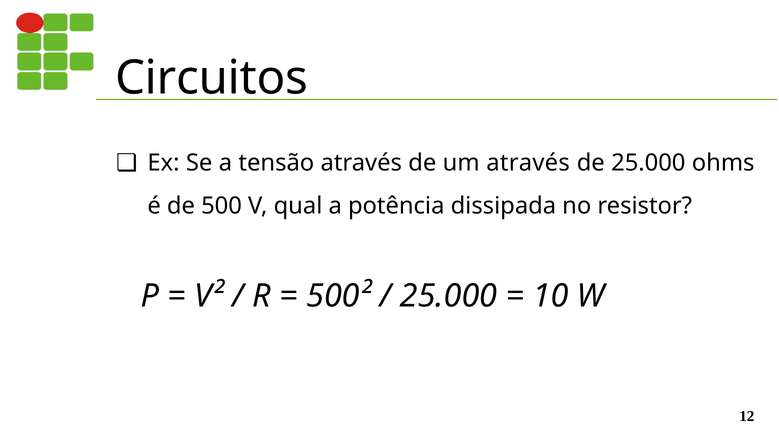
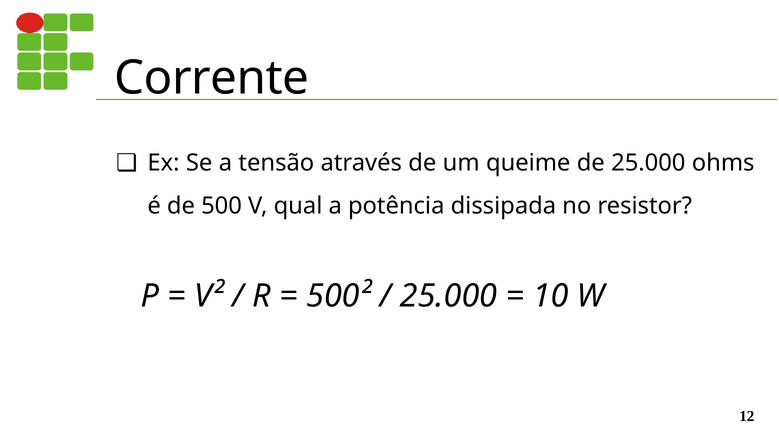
Circuitos: Circuitos -> Corrente
um através: através -> queime
